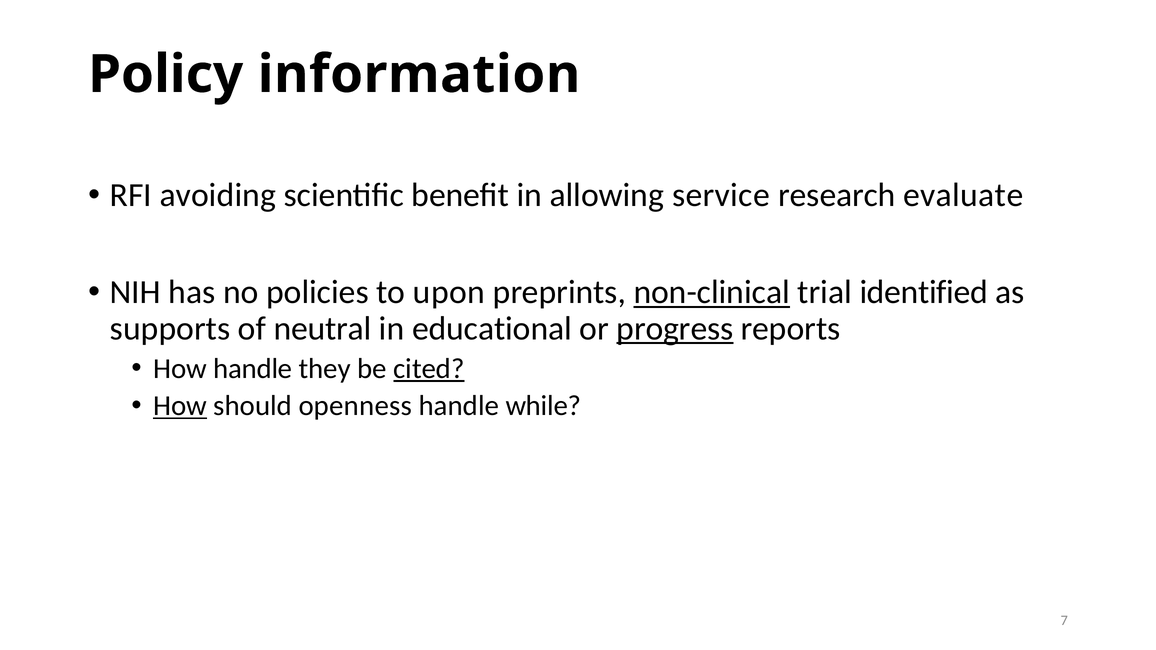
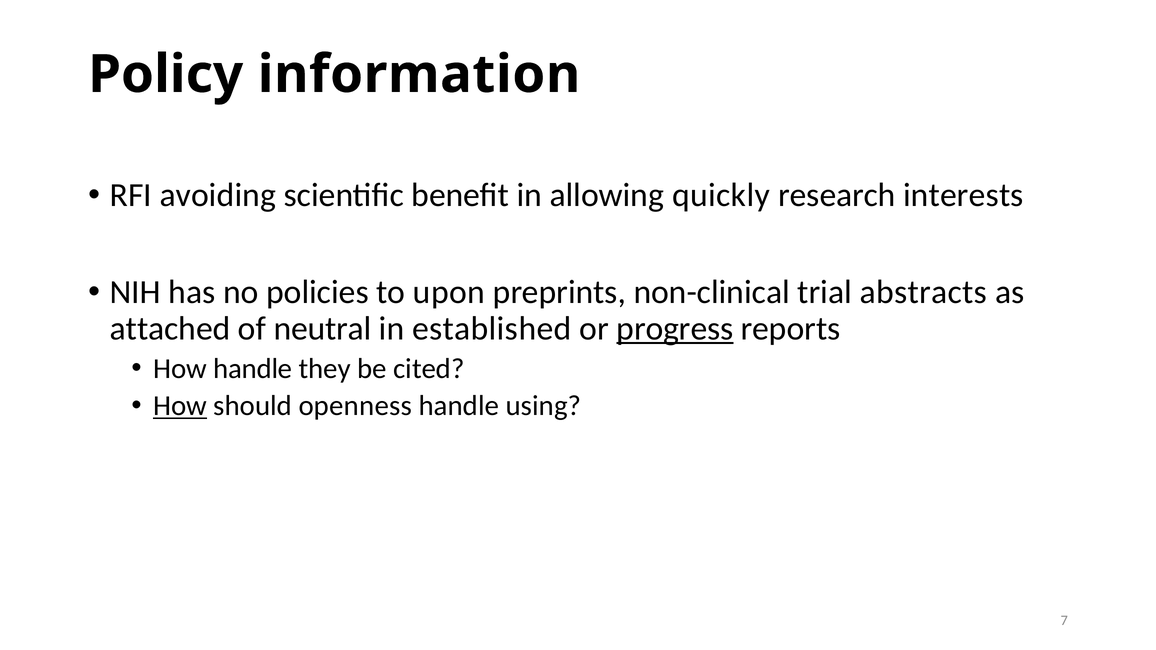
service: service -> quickly
evaluate: evaluate -> interests
non-clinical underline: present -> none
identified: identified -> abstracts
supports: supports -> attached
educational: educational -> established
cited underline: present -> none
while: while -> using
